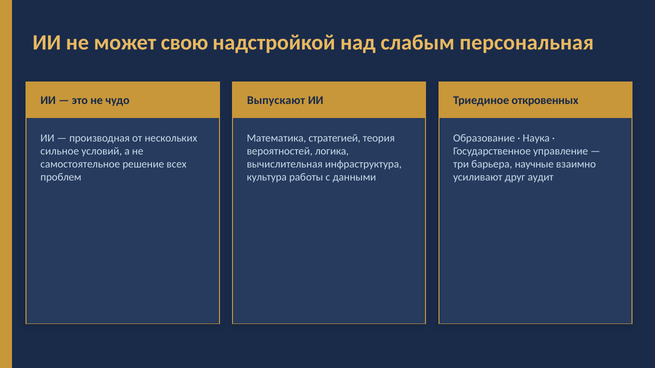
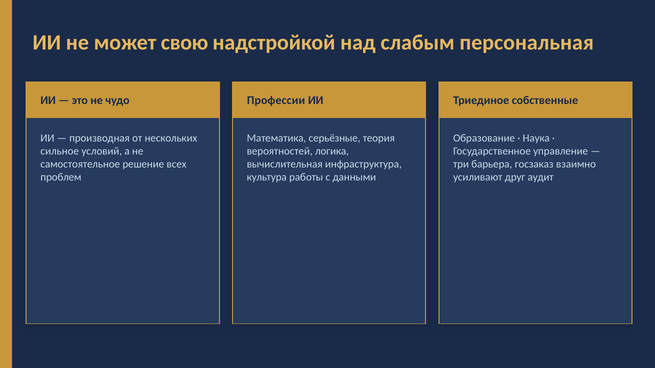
Выпускают: Выпускают -> Профессии
откровенных: откровенных -> собственные
стратегией: стратегией -> серьёзные
научные: научные -> госзаказ
